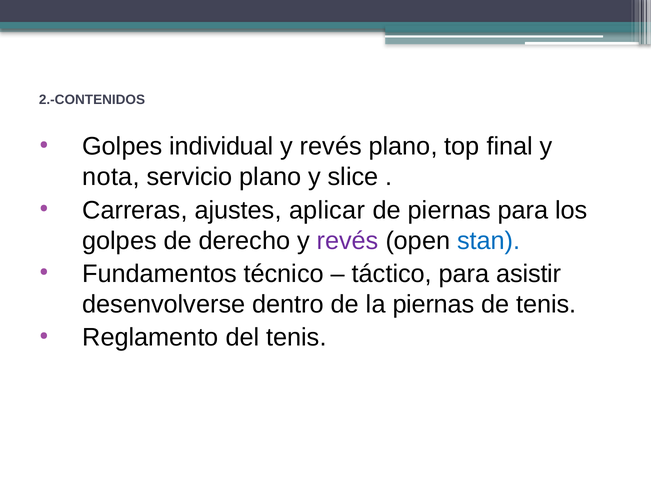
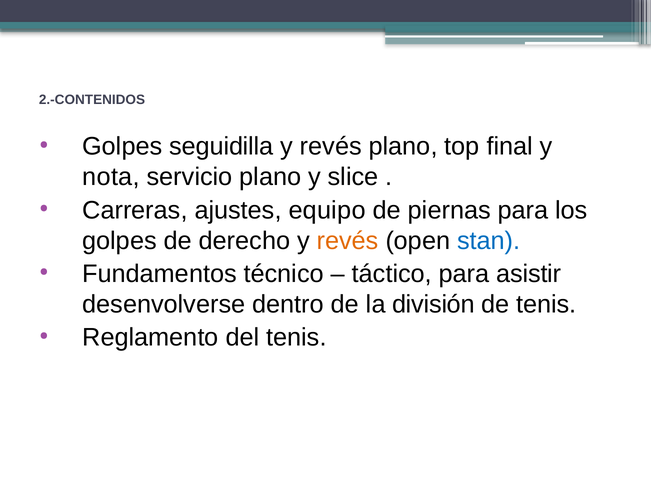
individual: individual -> seguidilla
aplicar: aplicar -> equipo
revés at (348, 240) colour: purple -> orange
la piernas: piernas -> división
